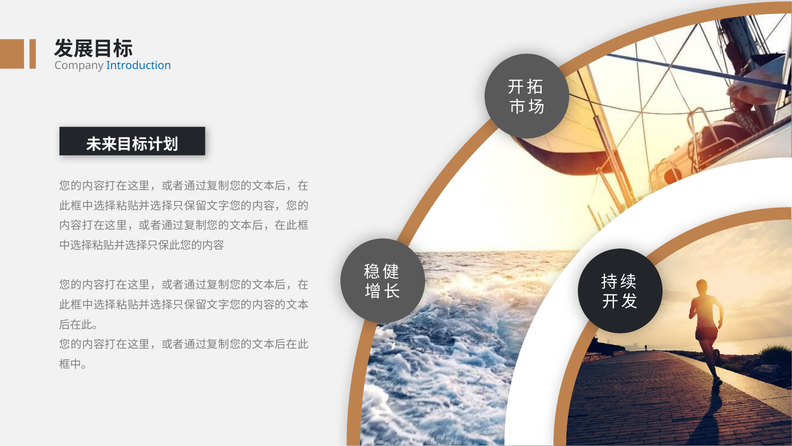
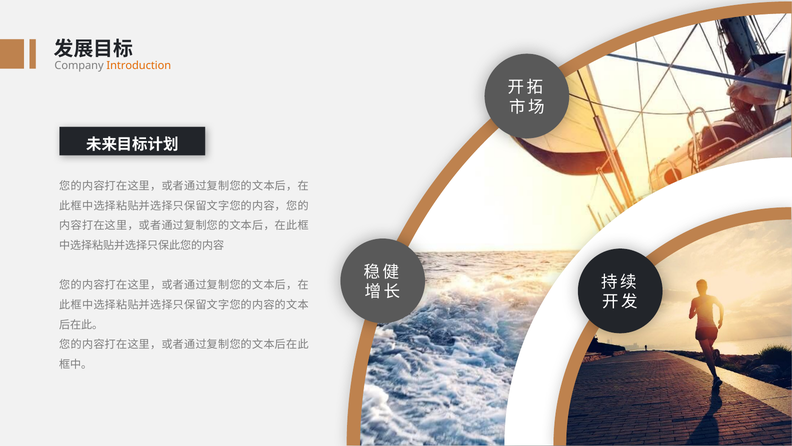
Introduction colour: blue -> orange
